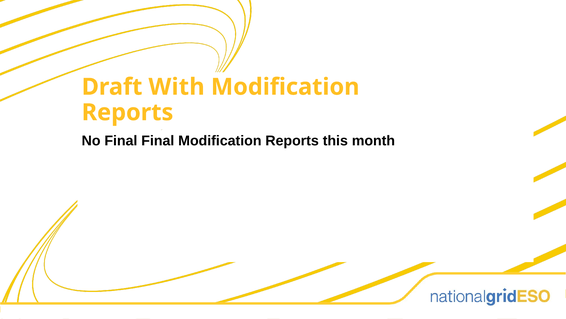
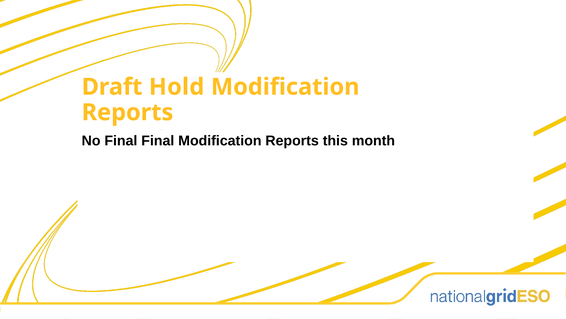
With: With -> Hold
